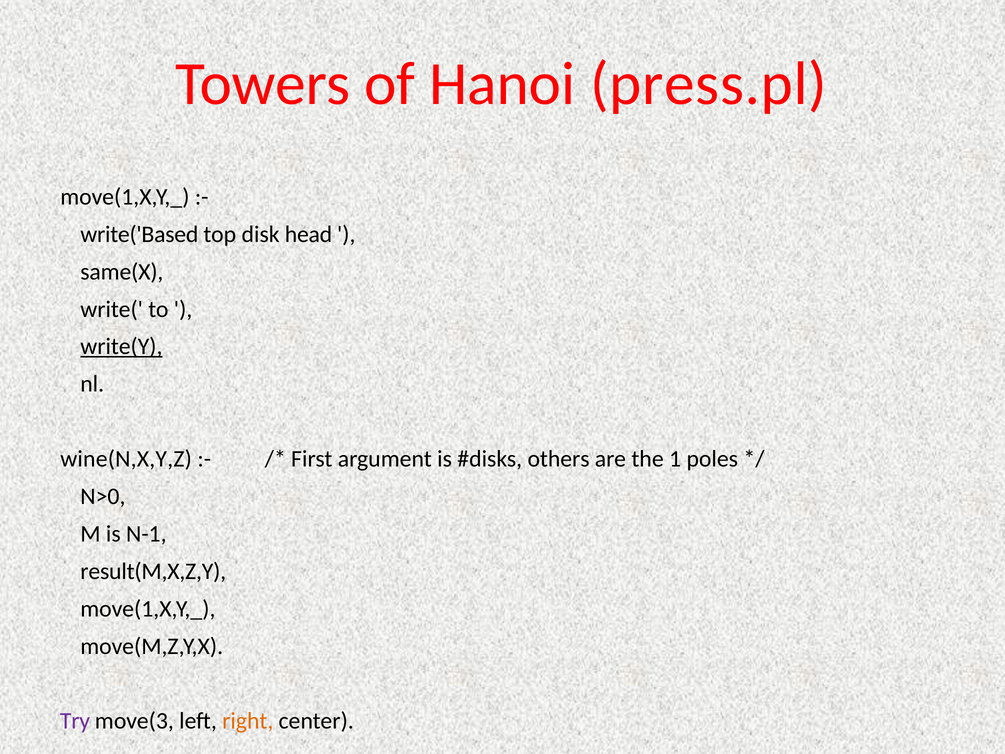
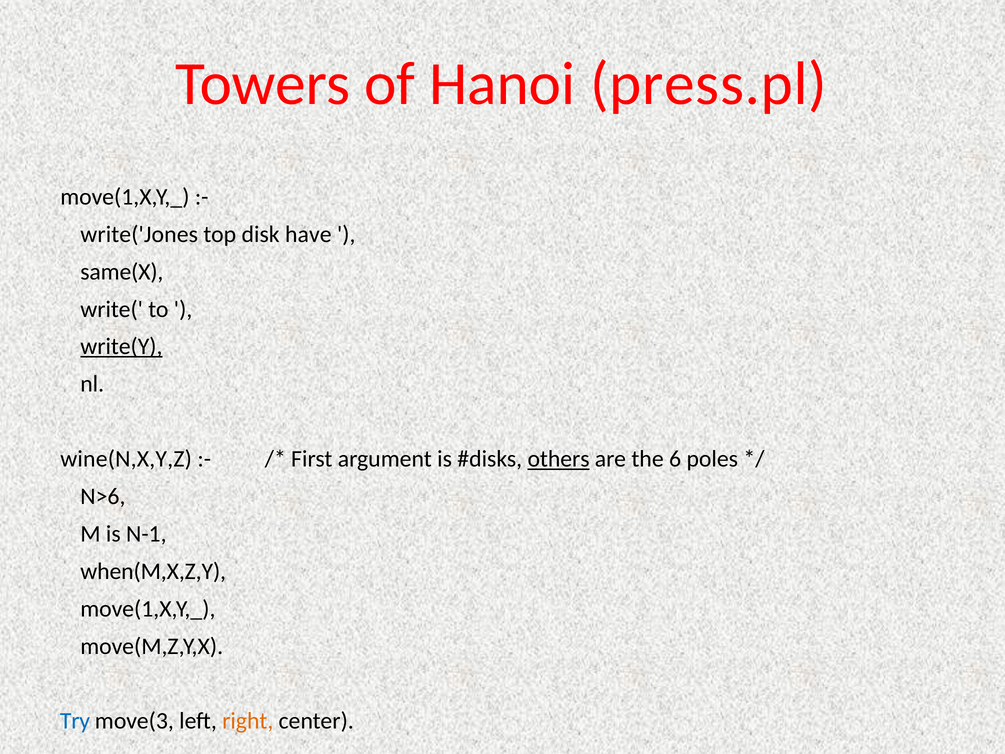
write('Based: write('Based -> write('Jones
head: head -> have
others underline: none -> present
1: 1 -> 6
N>0: N>0 -> N>6
result(M,X,Z,Y: result(M,X,Z,Y -> when(M,X,Z,Y
Try colour: purple -> blue
